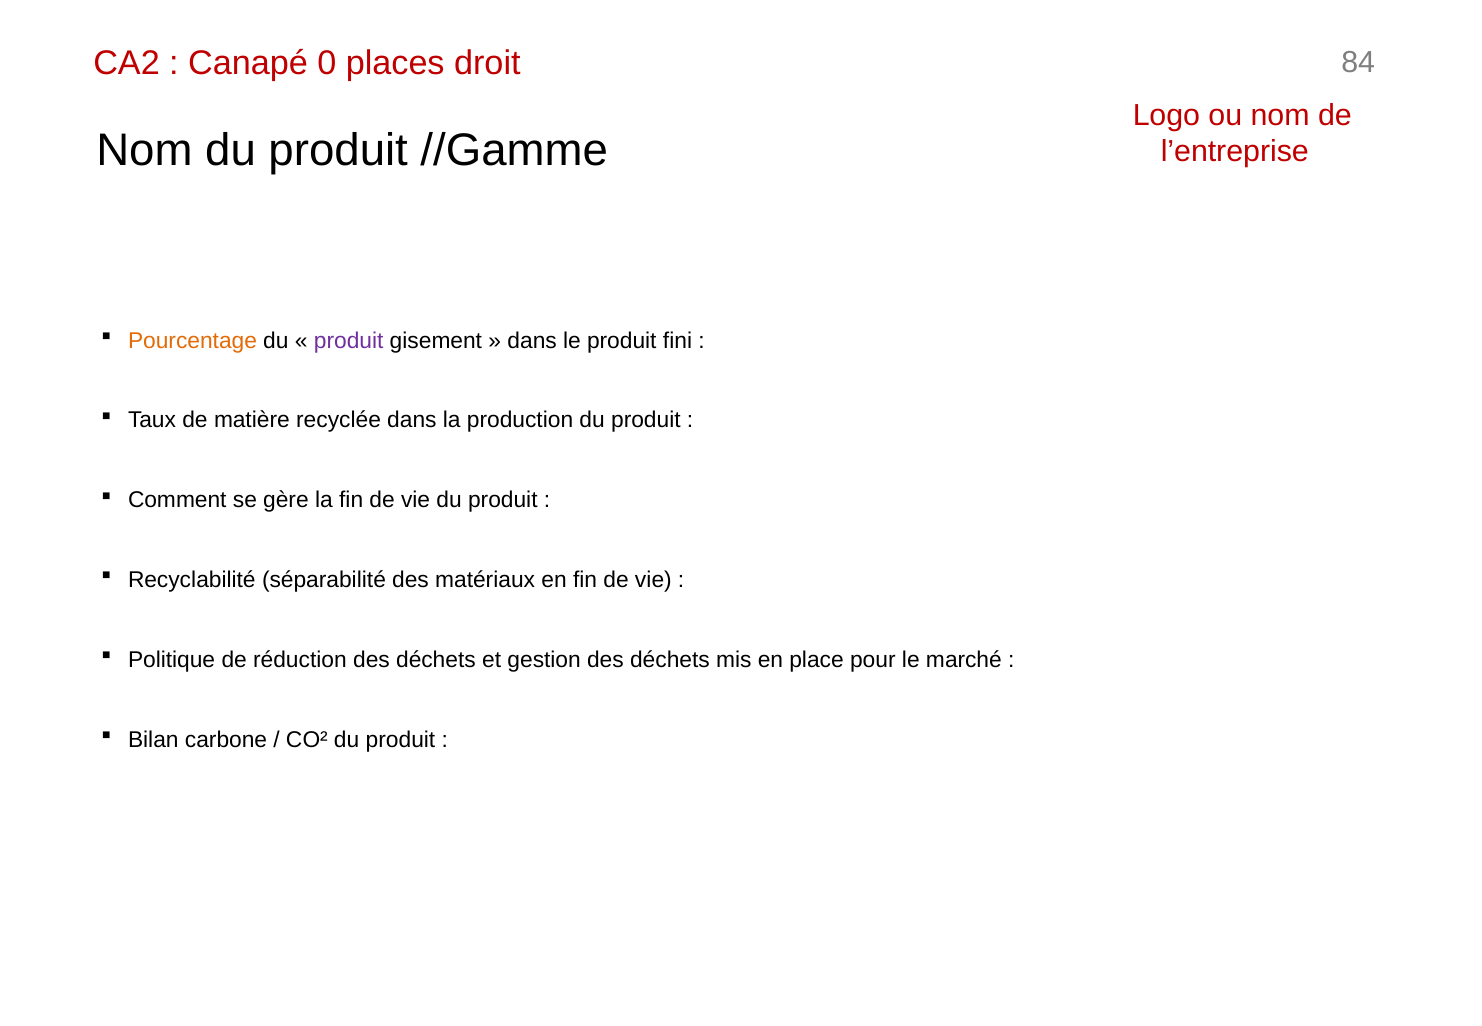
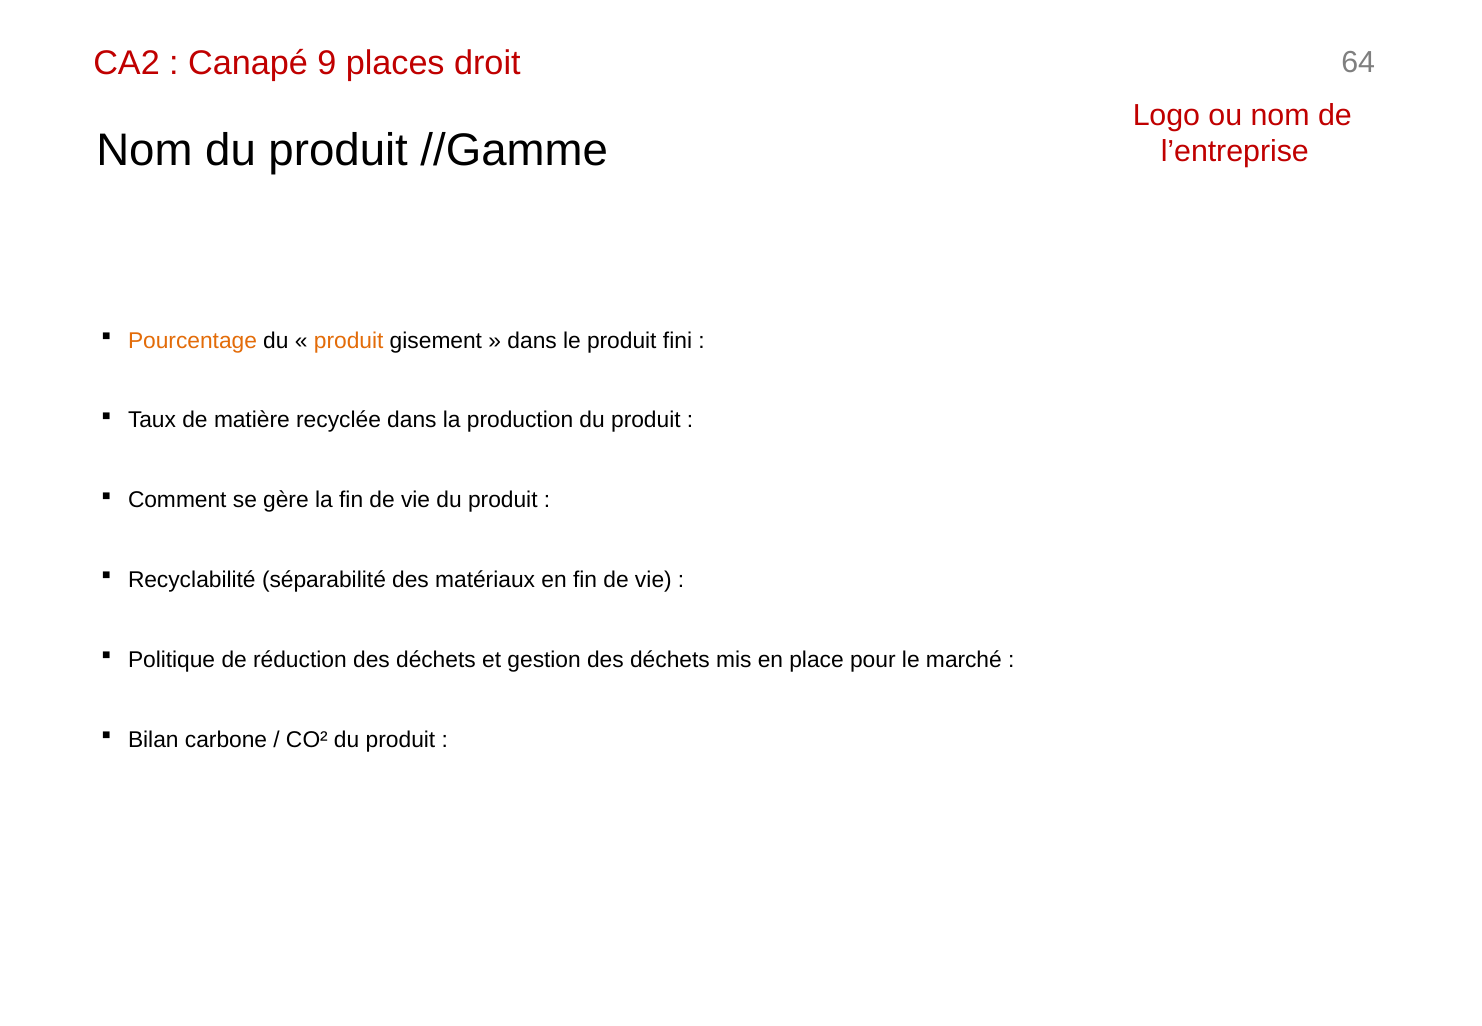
0: 0 -> 9
84: 84 -> 64
produit at (349, 341) colour: purple -> orange
